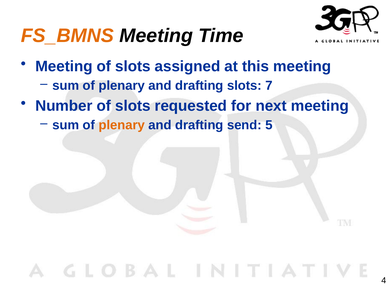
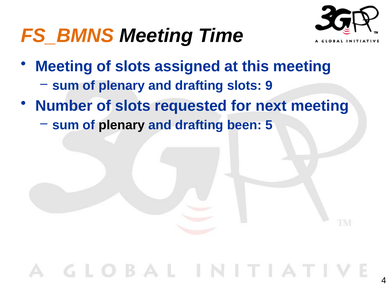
7: 7 -> 9
plenary at (122, 125) colour: orange -> black
send: send -> been
